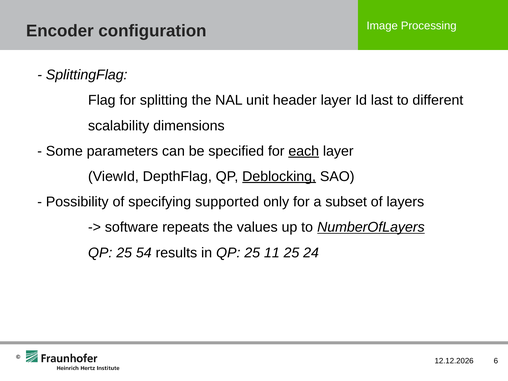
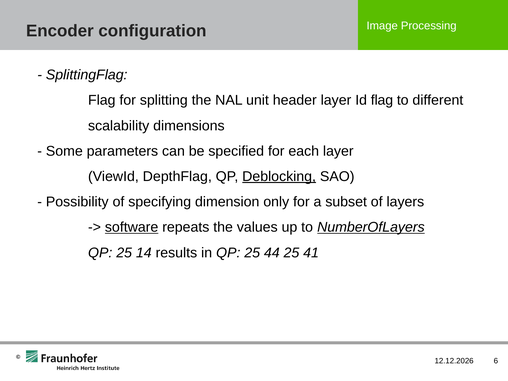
Id last: last -> flag
each underline: present -> none
supported: supported -> dimension
software underline: none -> present
54: 54 -> 14
11: 11 -> 44
24: 24 -> 41
